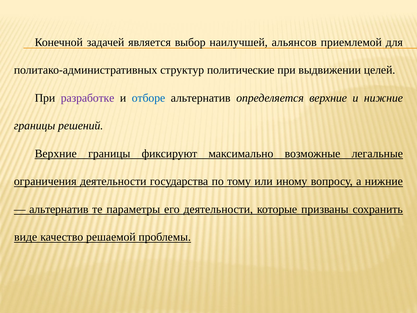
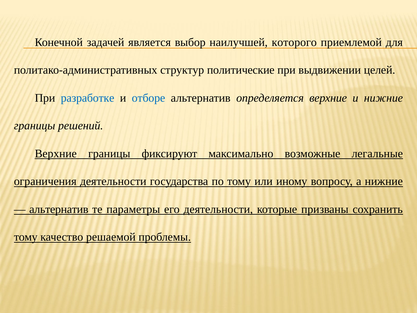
альянсов: альянсов -> которого
разработке colour: purple -> blue
виде at (26, 237): виде -> тому
